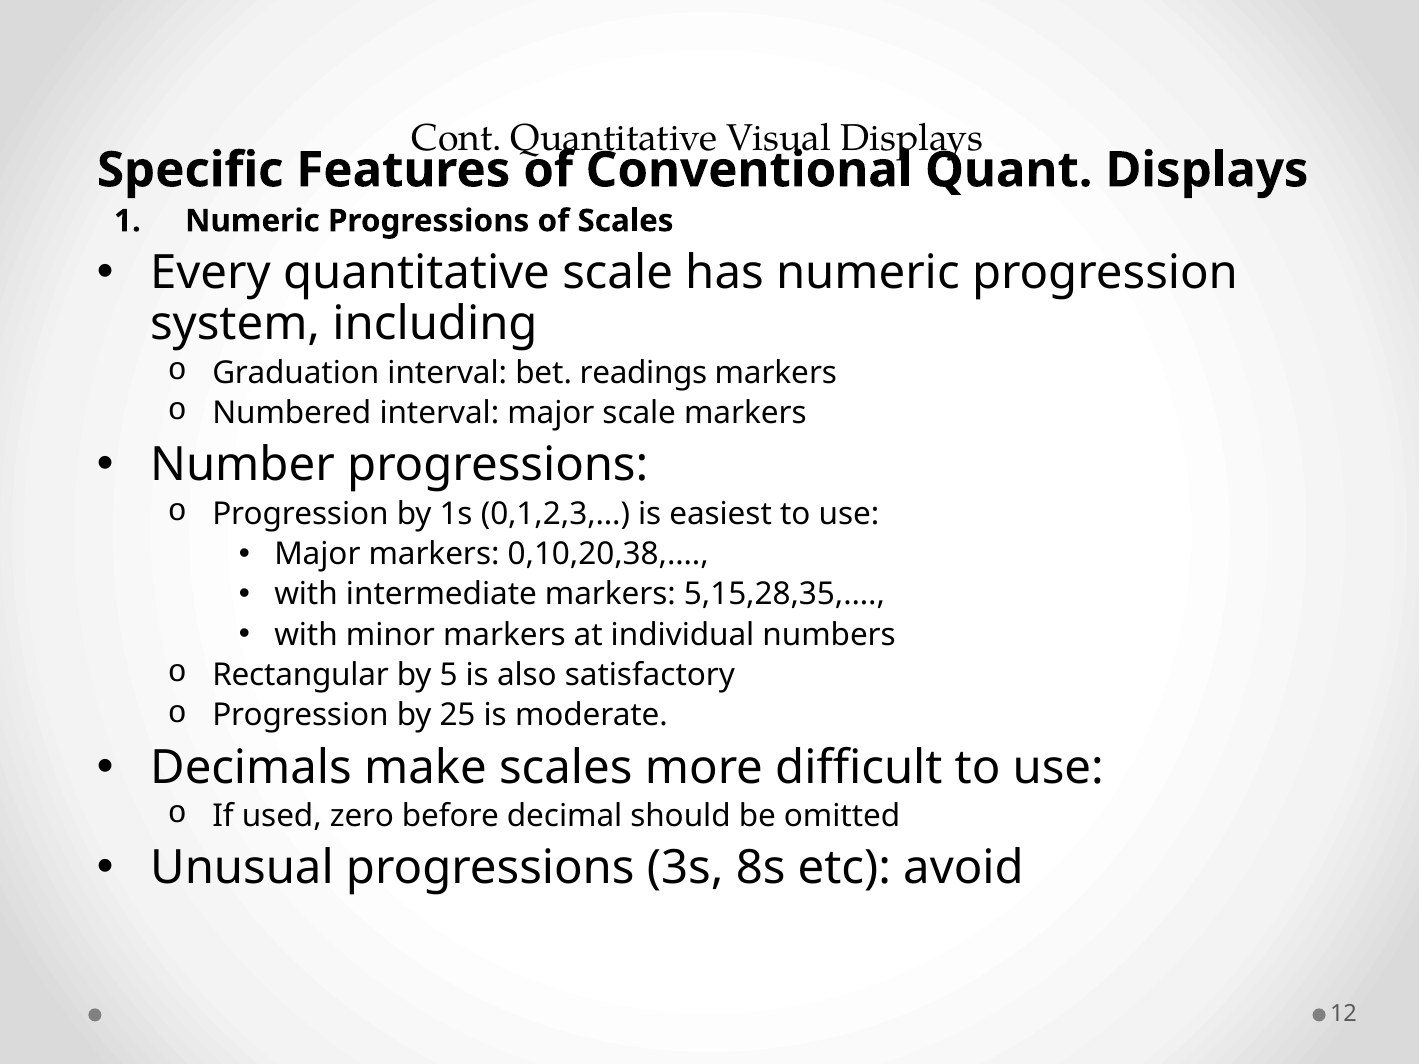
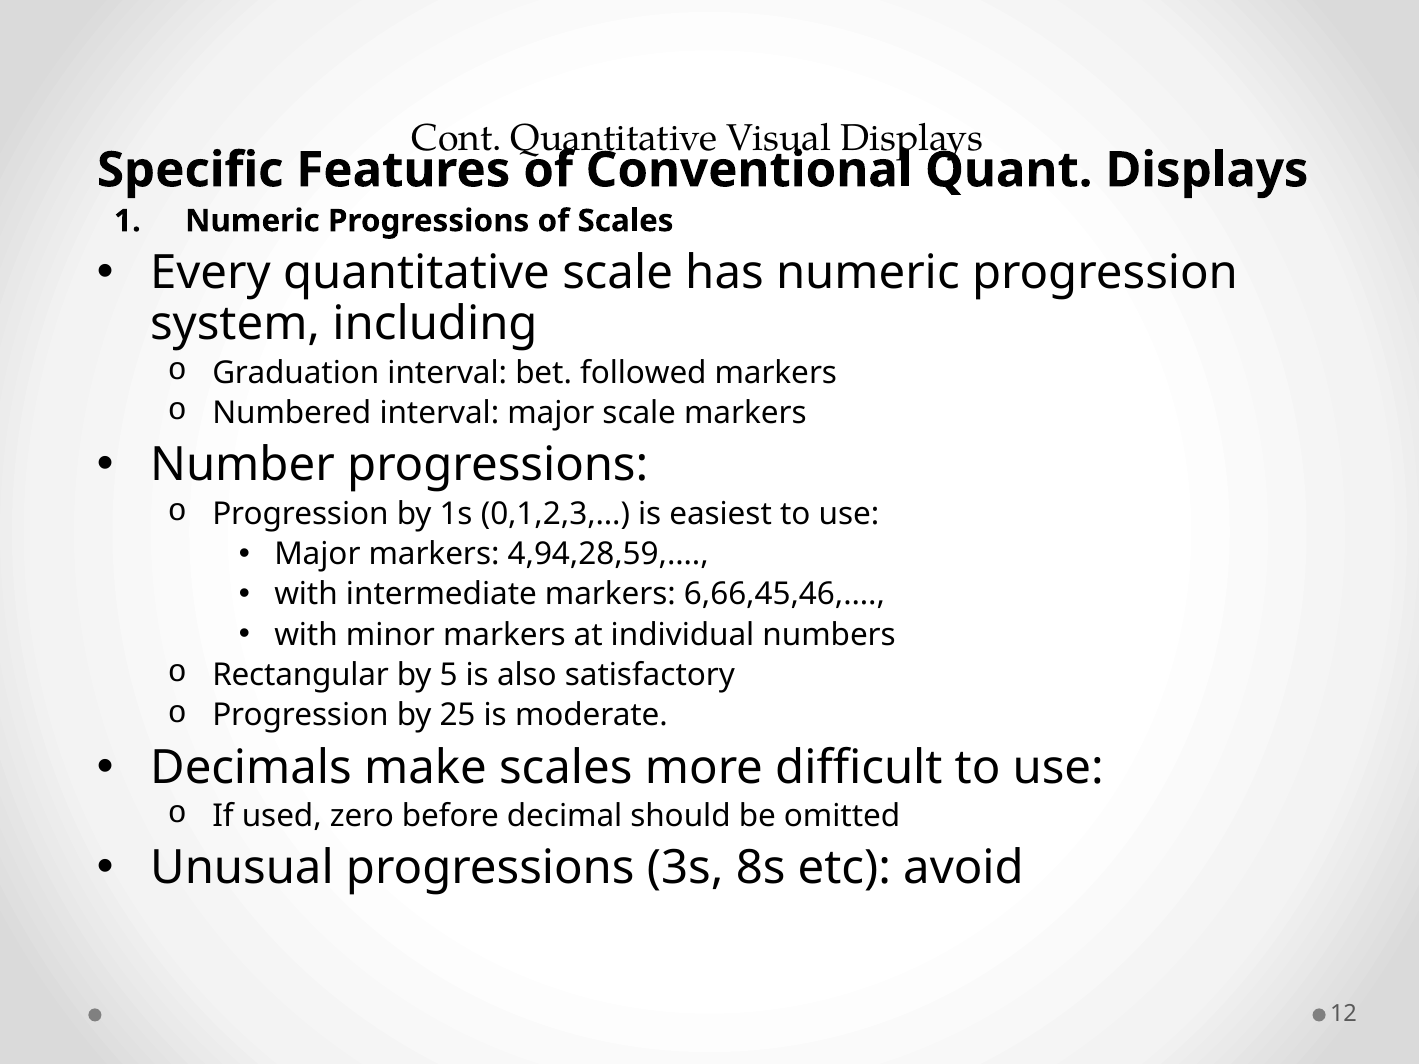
readings: readings -> followed
0,10,20,38,…: 0,10,20,38,… -> 4,94,28,59,…
5,15,28,35,…: 5,15,28,35,… -> 6,66,45,46,…
